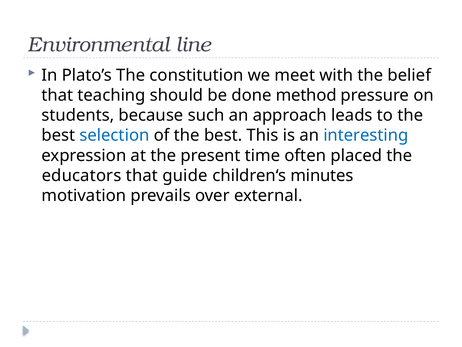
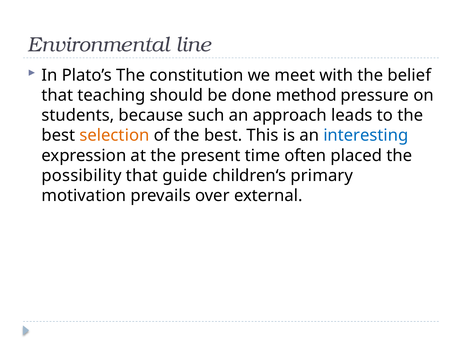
selection colour: blue -> orange
educators: educators -> possibility
minutes: minutes -> primary
